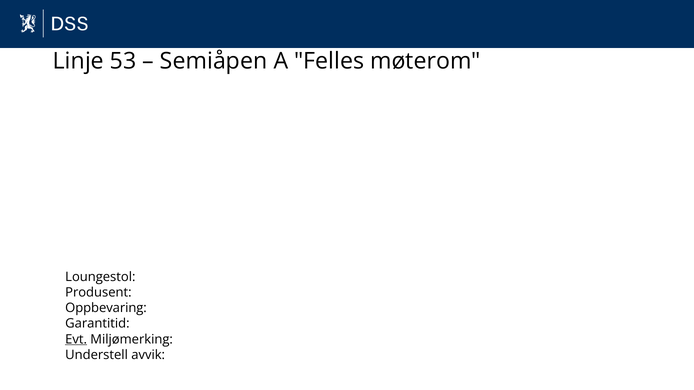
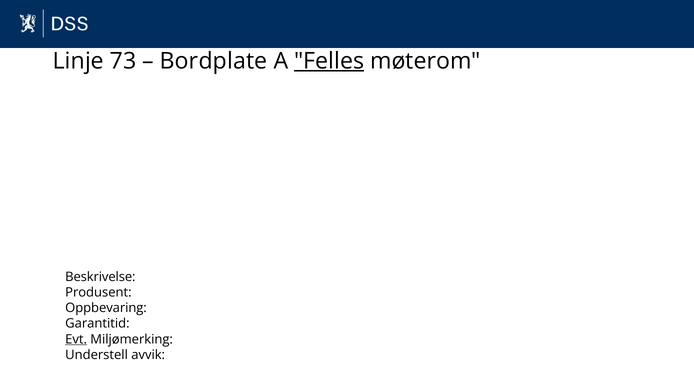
53: 53 -> 73
Semiåpen: Semiåpen -> Bordplate
Felles underline: none -> present
Loungestol: Loungestol -> Beskrivelse
